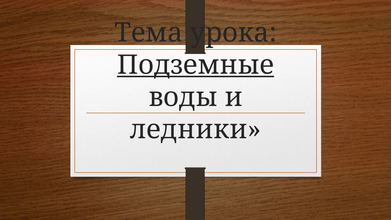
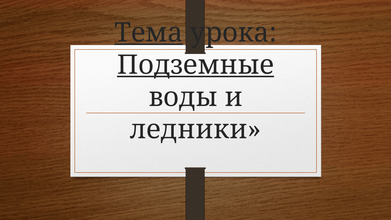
Тема underline: none -> present
